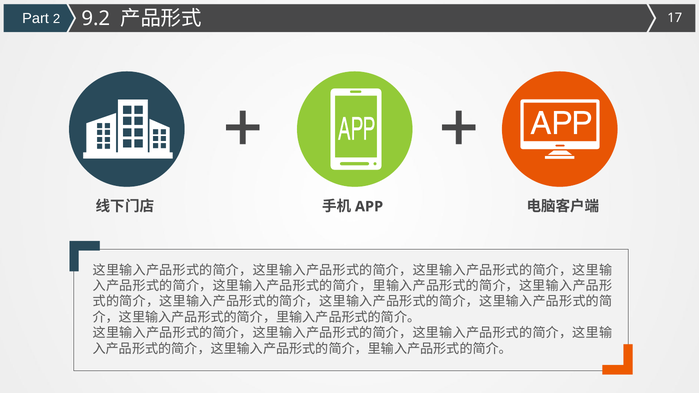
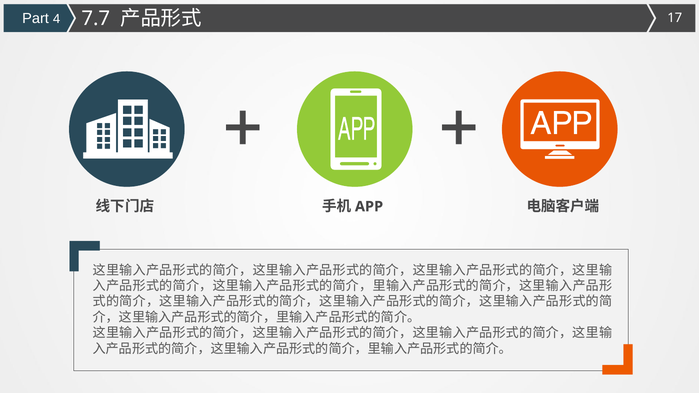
2: 2 -> 4
9.2: 9.2 -> 7.7
